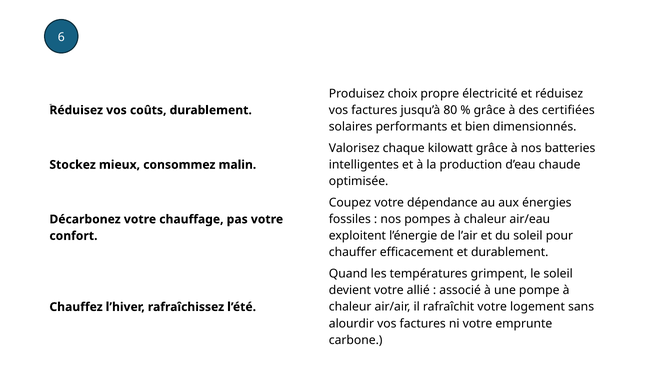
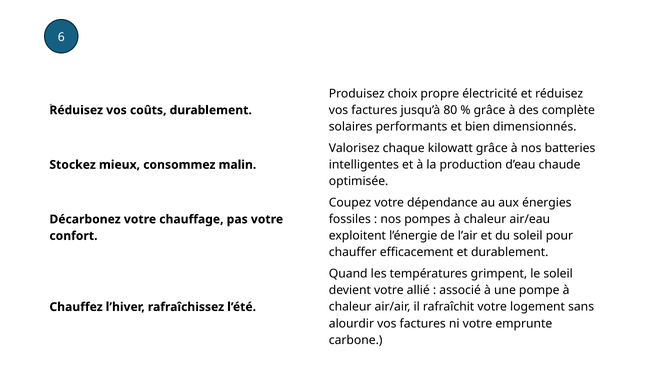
certifiées: certifiées -> complète
